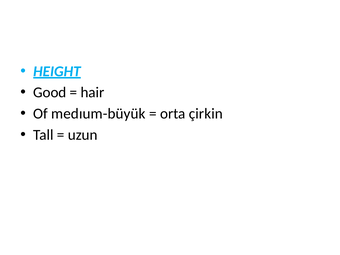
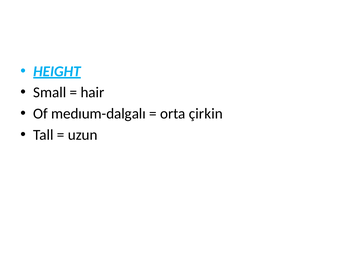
Good: Good -> Small
medıum-büyük: medıum-büyük -> medıum-dalgalı
